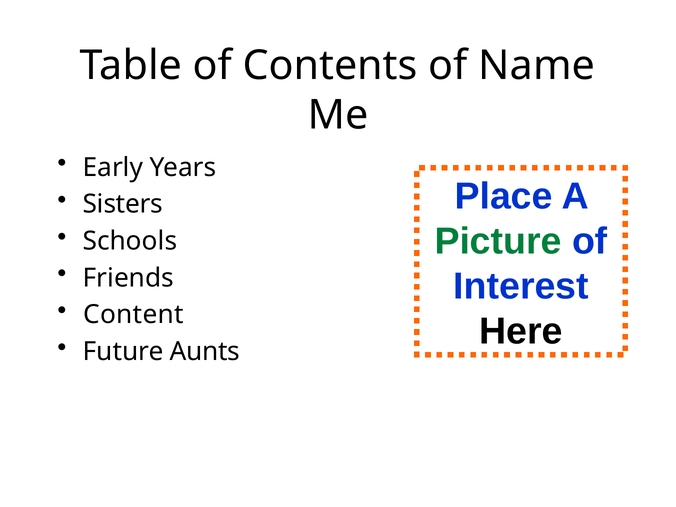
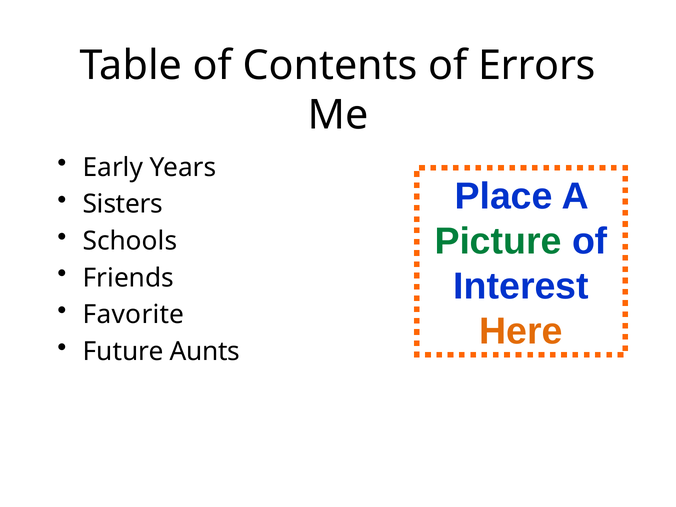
Name: Name -> Errors
Content: Content -> Favorite
Here colour: black -> orange
